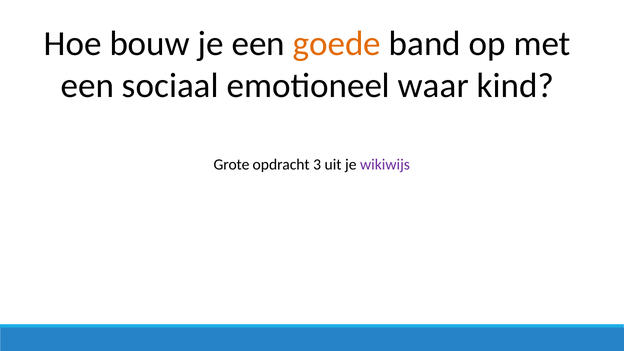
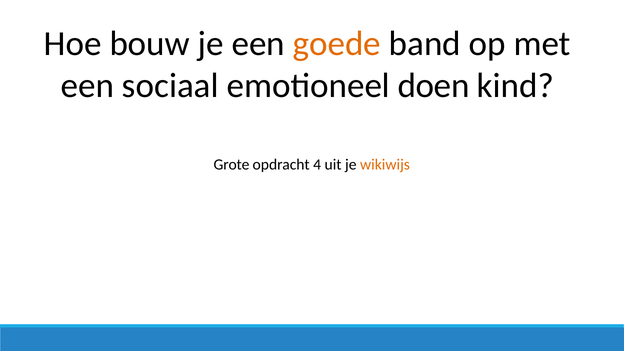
waar: waar -> doen
3: 3 -> 4
wikiwijs colour: purple -> orange
